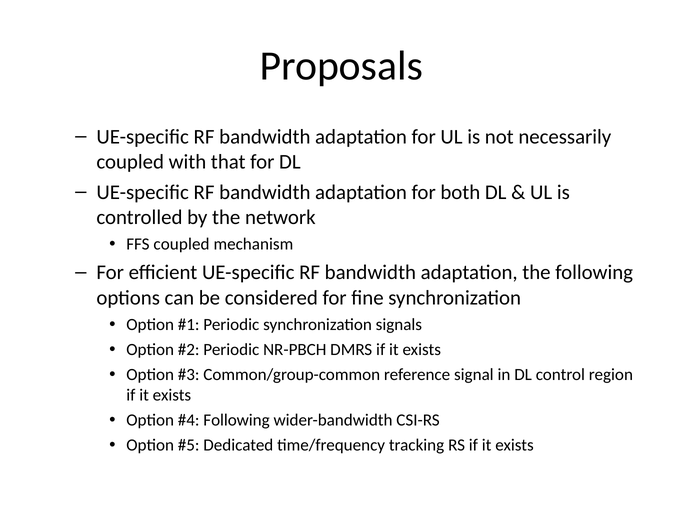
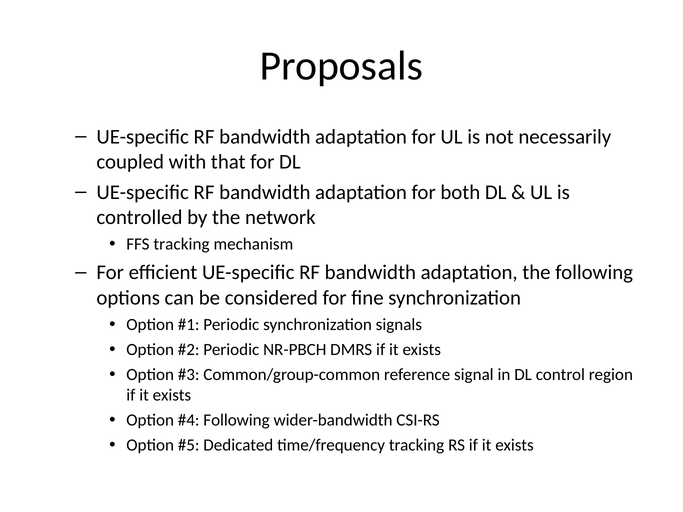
FFS coupled: coupled -> tracking
